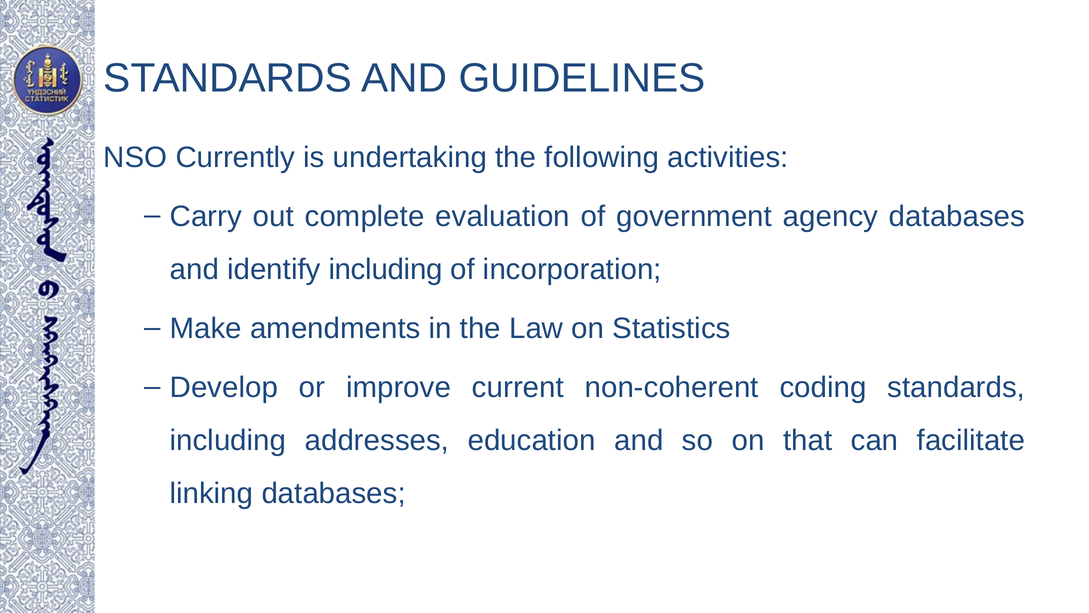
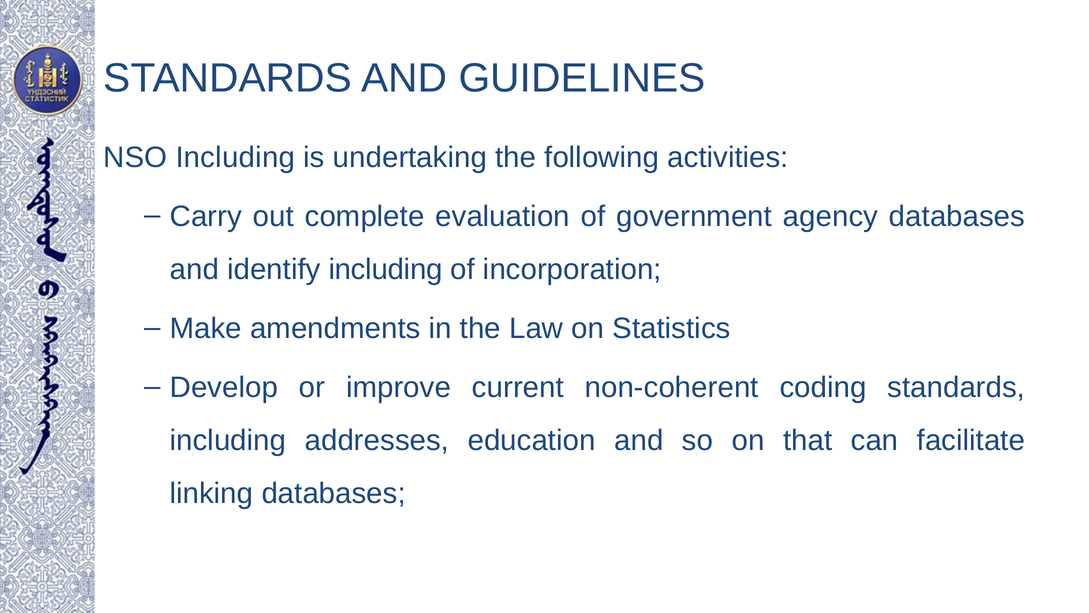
NSO Currently: Currently -> Including
